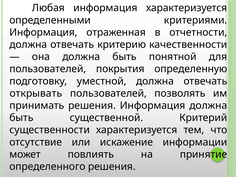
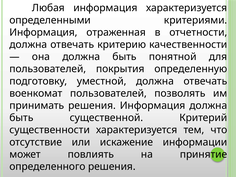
открывать: открывать -> военкомат
